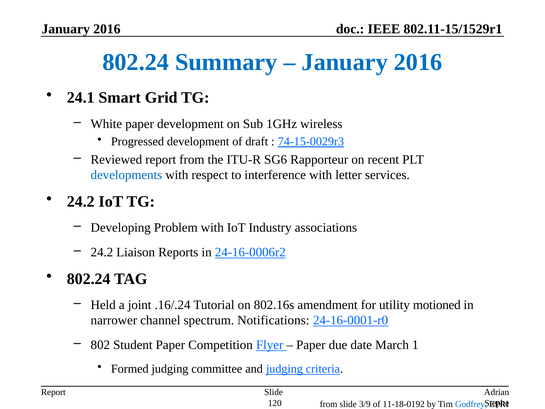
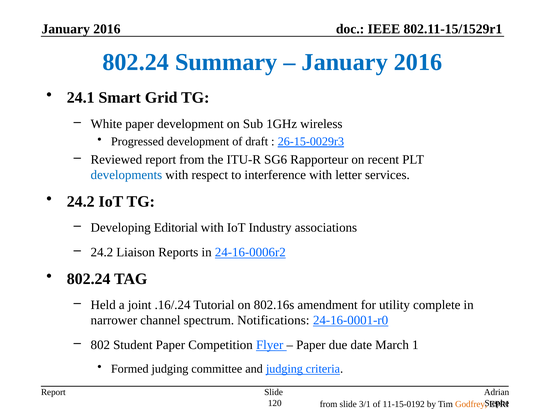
74-15-0029r3: 74-15-0029r3 -> 26-15-0029r3
Problem: Problem -> Editorial
motioned: motioned -> complete
3/9: 3/9 -> 3/1
11-18-0192: 11-18-0192 -> 11-15-0192
Godfrey colour: blue -> orange
